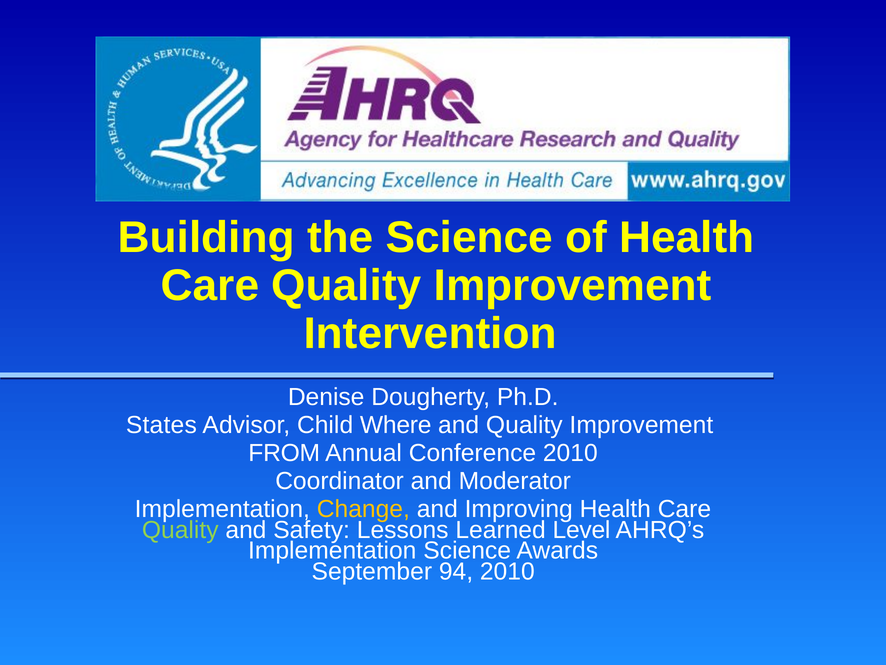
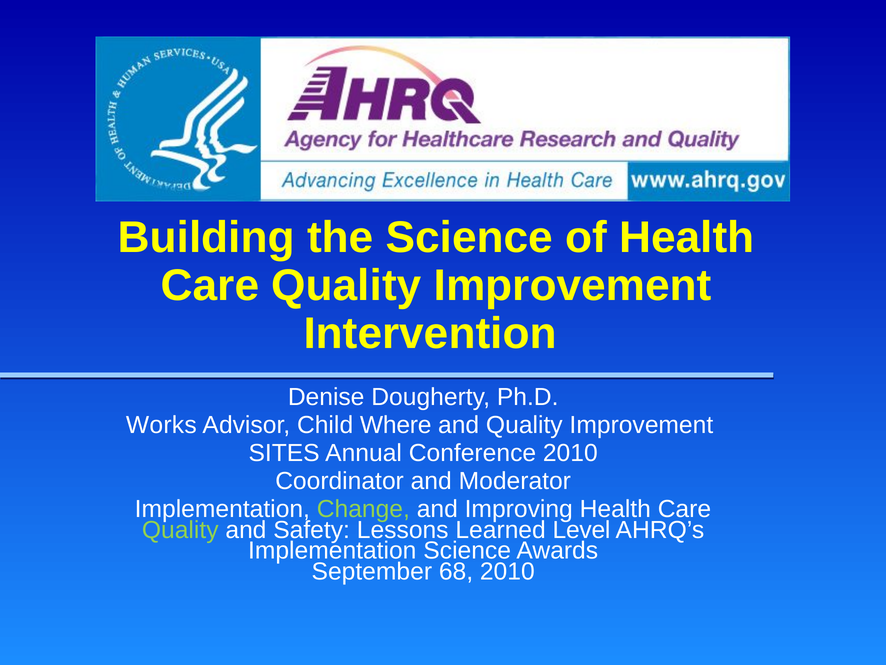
States: States -> Works
FROM: FROM -> SITES
Change colour: yellow -> light green
94: 94 -> 68
